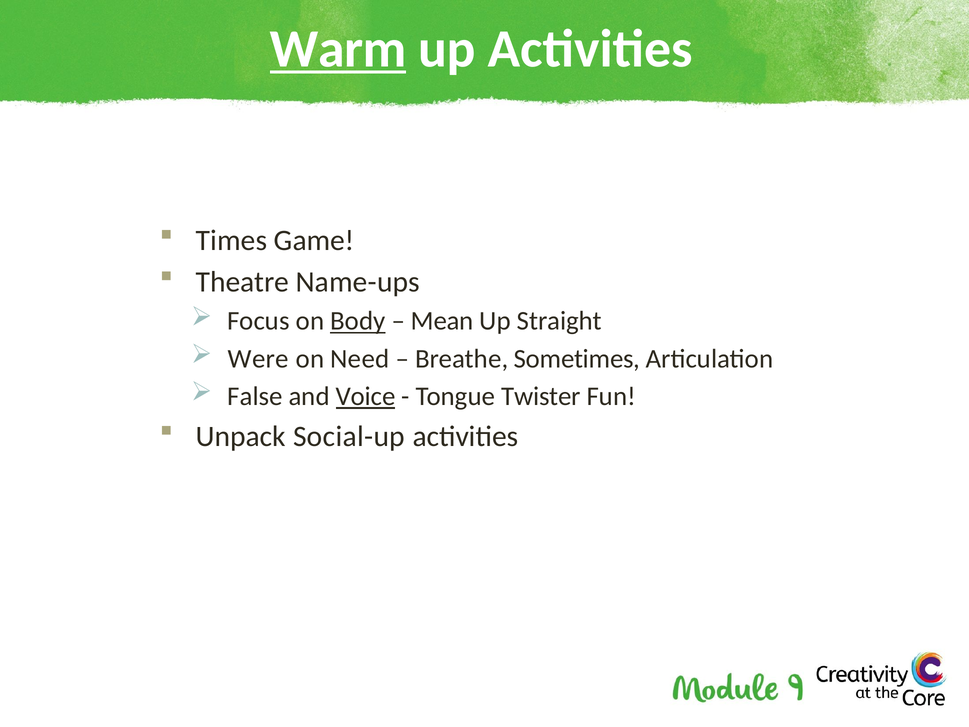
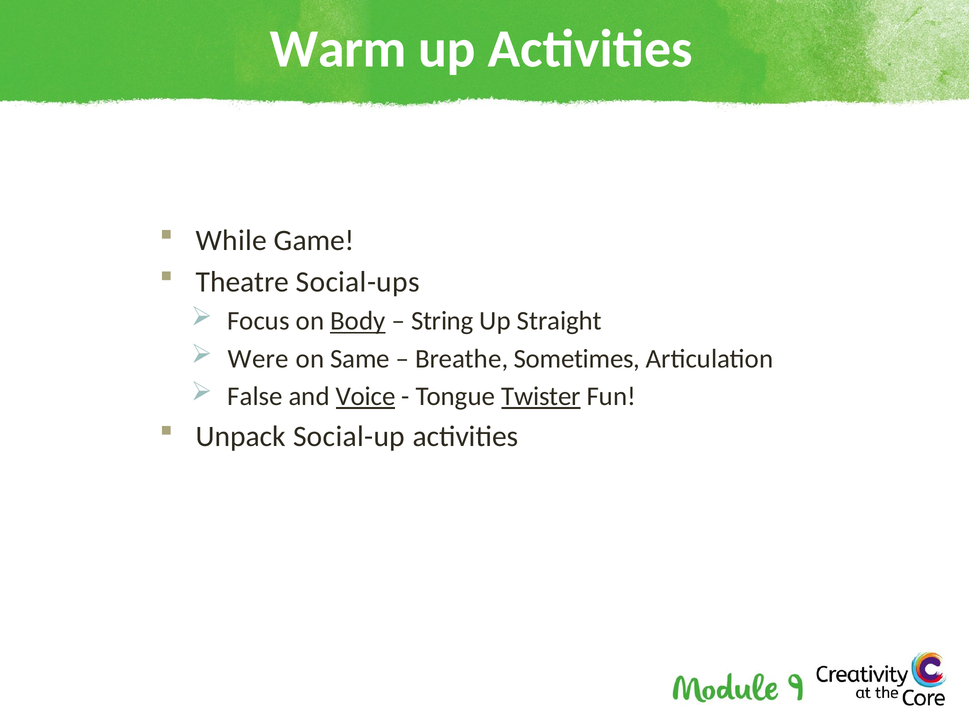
Warm underline: present -> none
Times: Times -> While
Name-ups: Name-ups -> Social-ups
Mean: Mean -> String
Need: Need -> Same
Twister underline: none -> present
